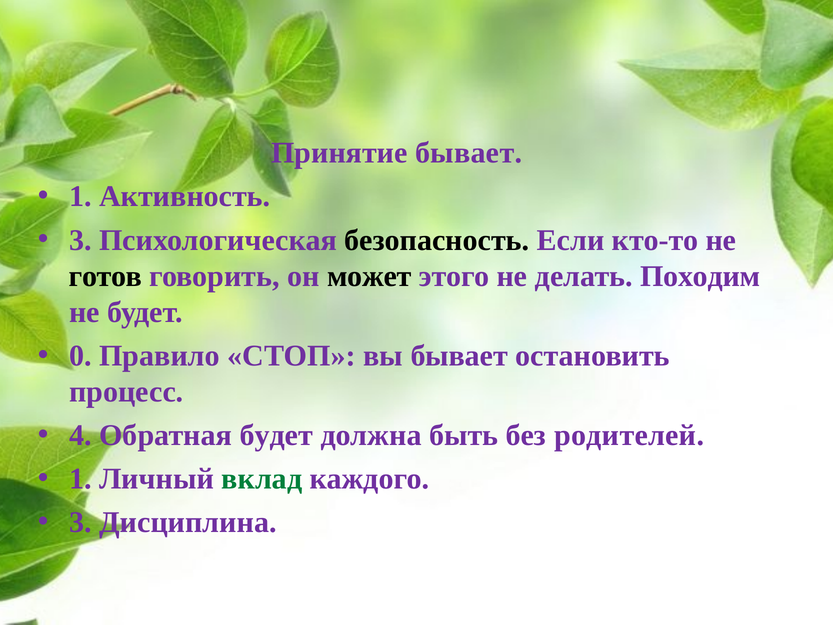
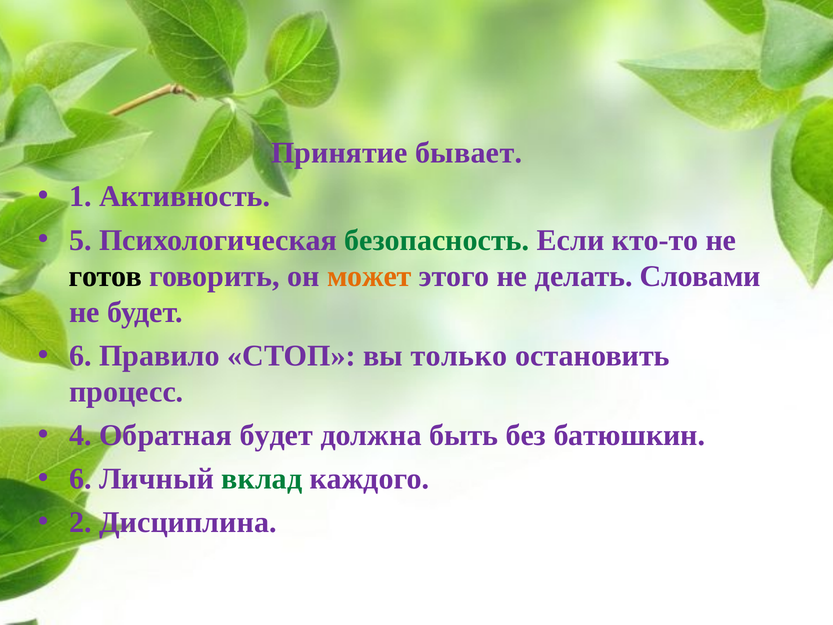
3 at (80, 240): 3 -> 5
безопасность colour: black -> green
может colour: black -> orange
Походим: Походим -> Словами
0 at (80, 356): 0 -> 6
вы бывает: бывает -> только
родителей: родителей -> батюшкин
1 at (80, 479): 1 -> 6
3 at (80, 522): 3 -> 2
